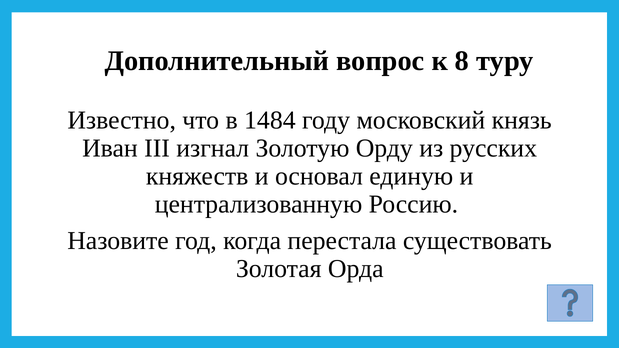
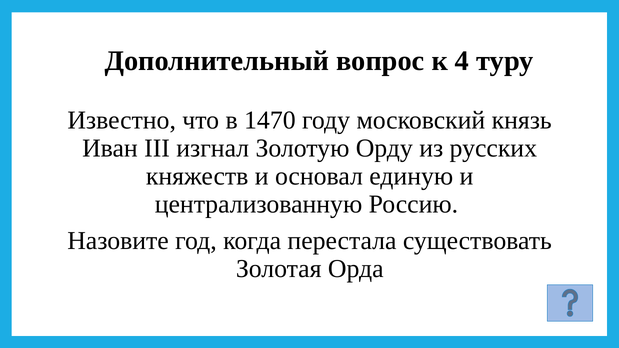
8: 8 -> 4
1484: 1484 -> 1470
